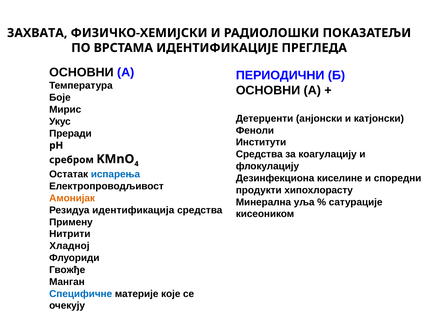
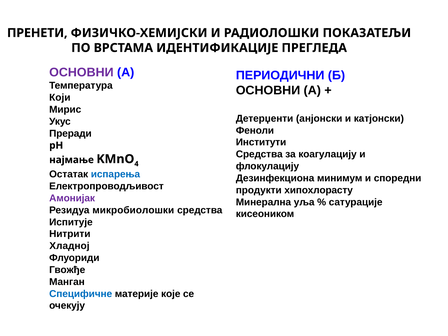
ЗАХВАТА: ЗАХВАТА -> ПРЕНЕТИ
ОСНОВНИ at (81, 72) colour: black -> purple
Боје: Боје -> Који
сребром: сребром -> најмање
киселине: киселине -> минимум
Амонијак colour: orange -> purple
идентификација: идентификација -> микробиолошки
Примену: Примену -> Испитује
